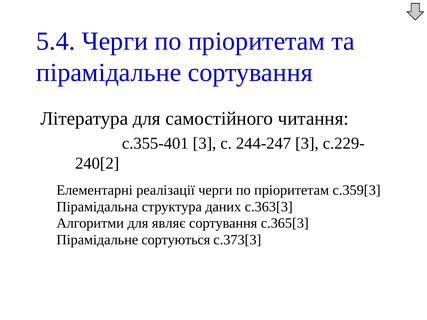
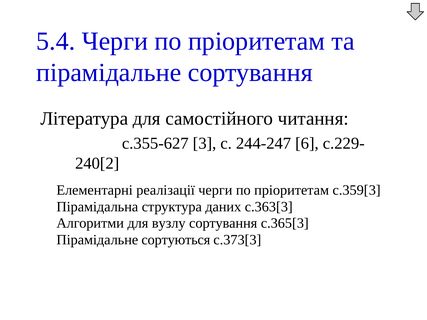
с.355-401: с.355-401 -> с.355-627
244-247 3: 3 -> 6
являє: являє -> вузлу
